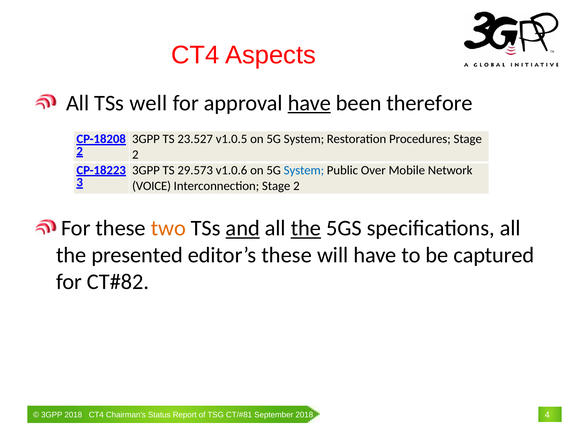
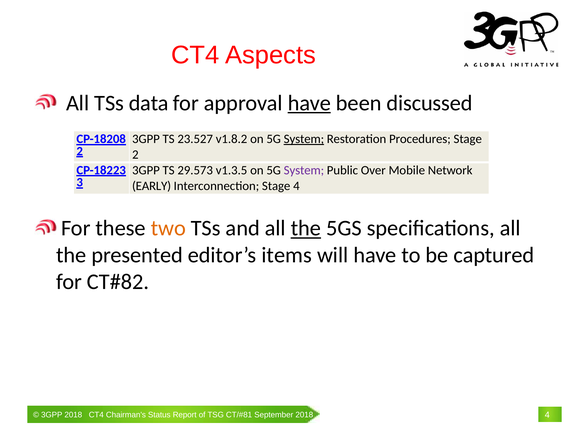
well: well -> data
therefore: therefore -> discussed
v1.0.5: v1.0.5 -> v1.8.2
System at (304, 139) underline: none -> present
v1.0.6: v1.0.6 -> v1.3.5
System at (304, 170) colour: blue -> purple
VOICE: VOICE -> EARLY
Interconnection Stage 2: 2 -> 4
and underline: present -> none
editor’s these: these -> items
